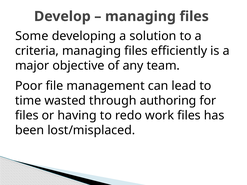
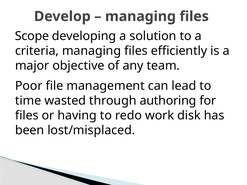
Some: Some -> Scope
work files: files -> disk
